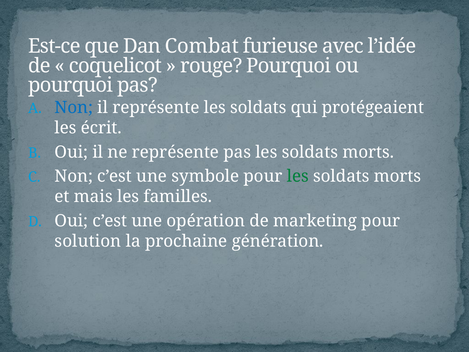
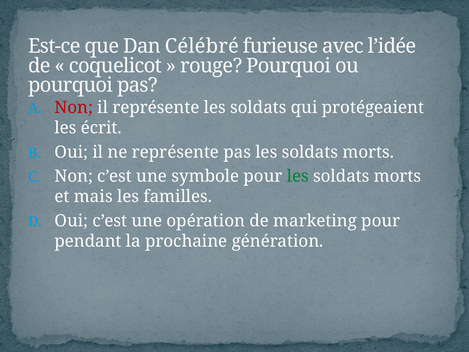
Combat: Combat -> Célébré
Non at (74, 107) colour: blue -> red
solution: solution -> pendant
